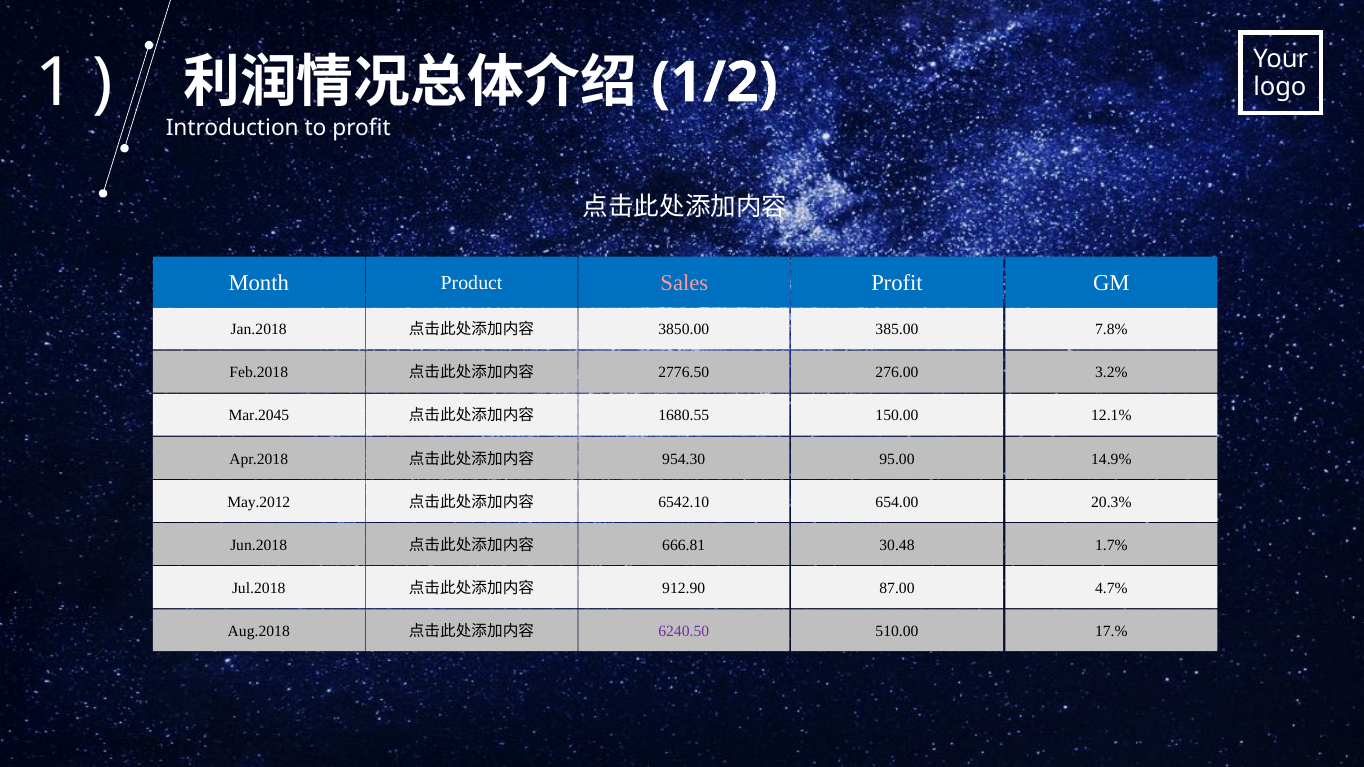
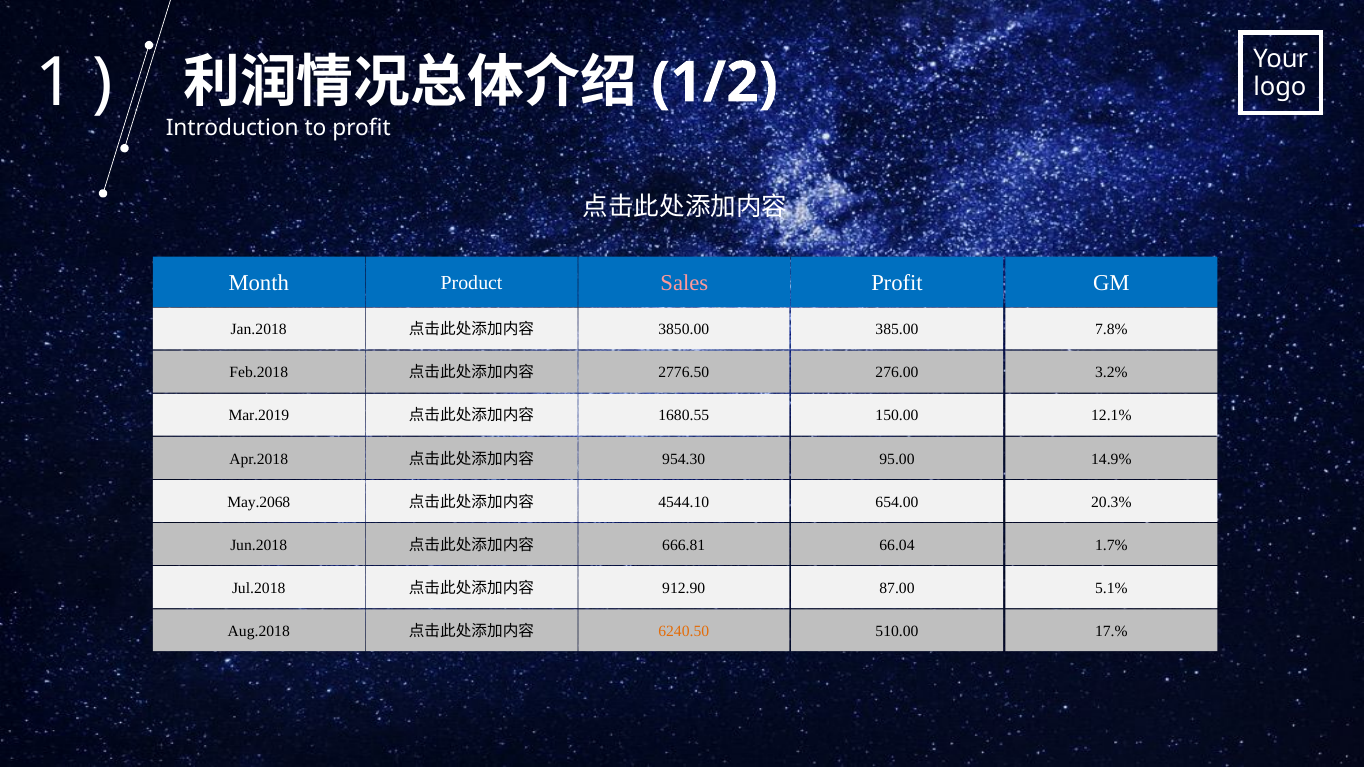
Mar.2045: Mar.2045 -> Mar.2019
May.2012: May.2012 -> May.2068
6542.10: 6542.10 -> 4544.10
30.48: 30.48 -> 66.04
4.7%: 4.7% -> 5.1%
6240.50 colour: purple -> orange
